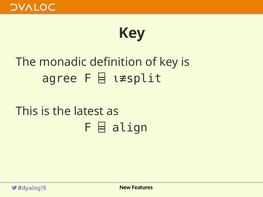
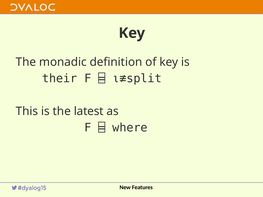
agree: agree -> their
align: align -> where
